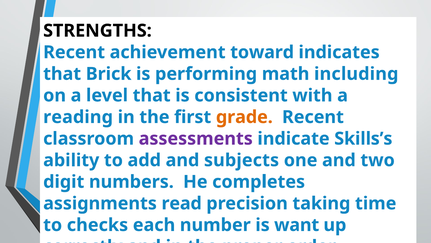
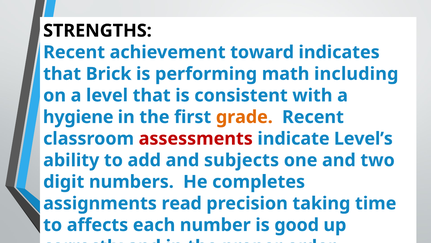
reading: reading -> hygiene
assessments colour: purple -> red
Skills’s: Skills’s -> Level’s
checks: checks -> affects
want: want -> good
